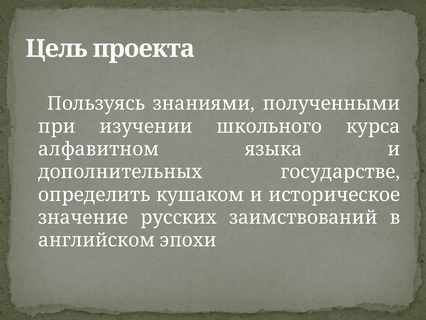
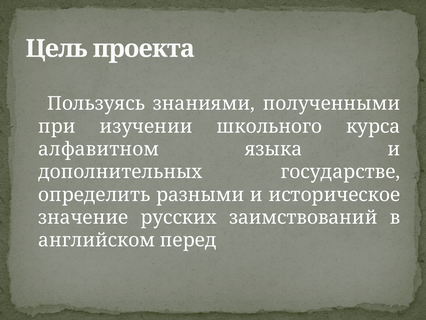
кушаком: кушаком -> разными
эпохи: эпохи -> перед
